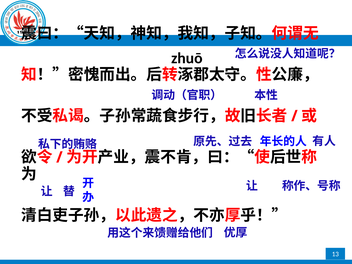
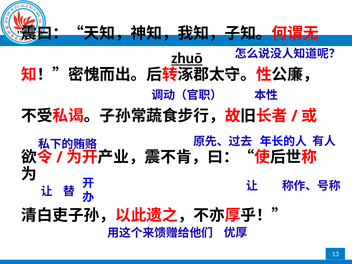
zhuō underline: none -> present
